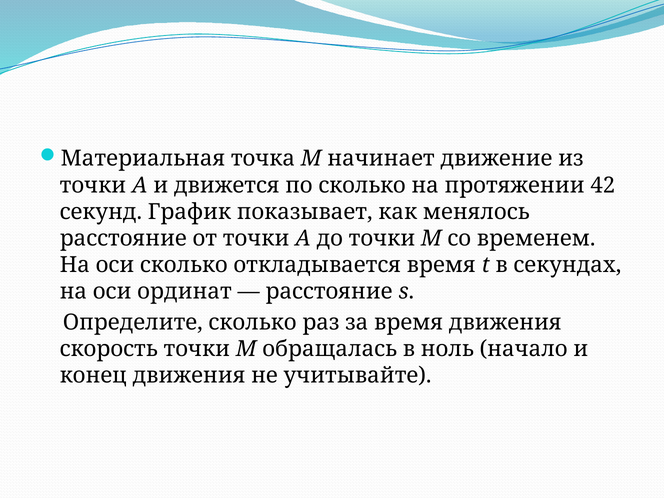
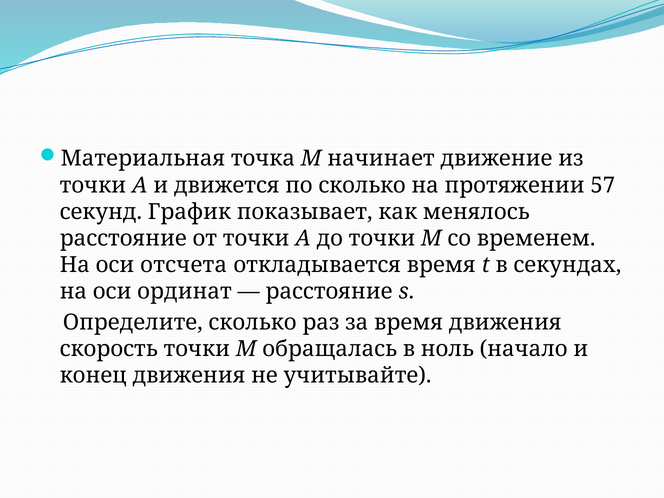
42: 42 -> 57
оси сколько: сколько -> отсчета
